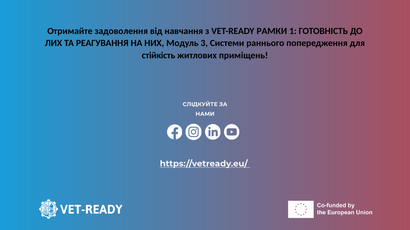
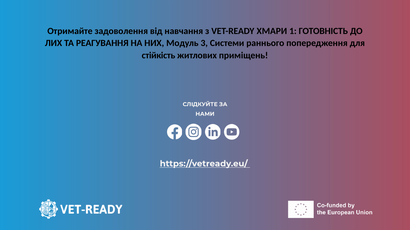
РАМКИ: РАМКИ -> ХМАРИ
